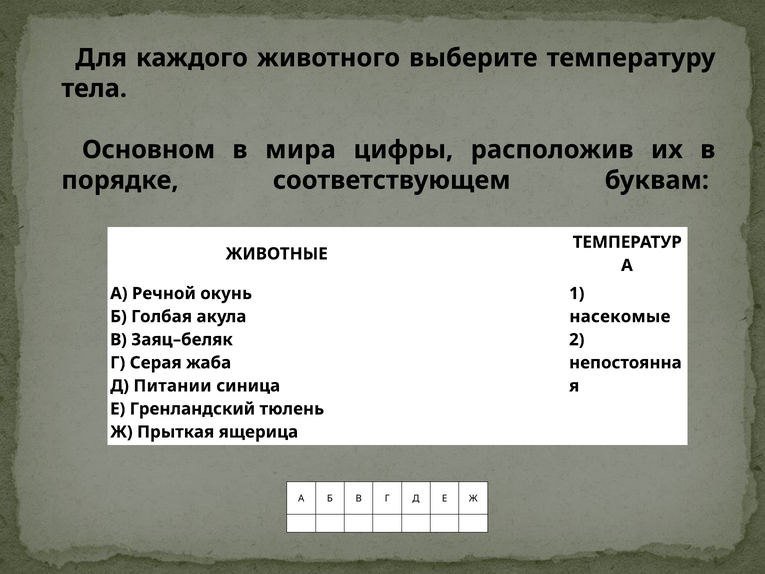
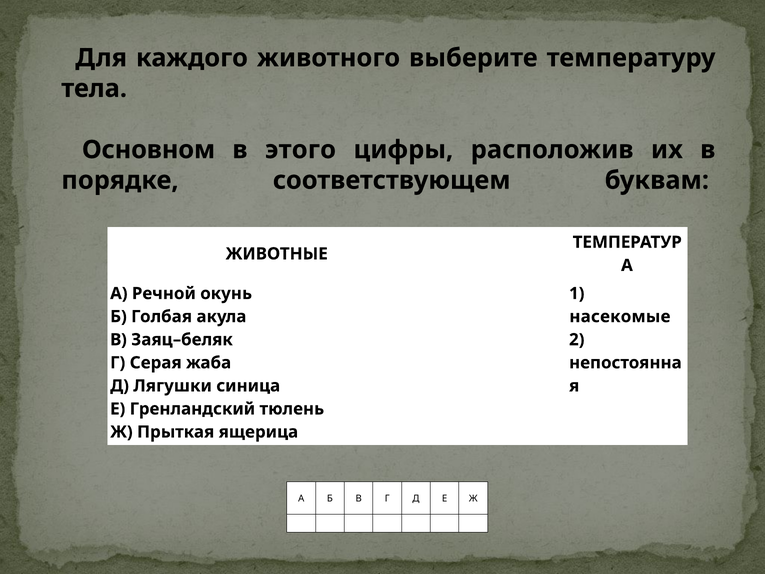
мира: мира -> этого
Питании: Питании -> Лягушки
